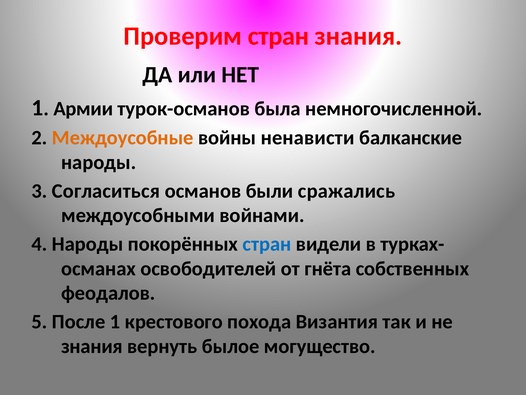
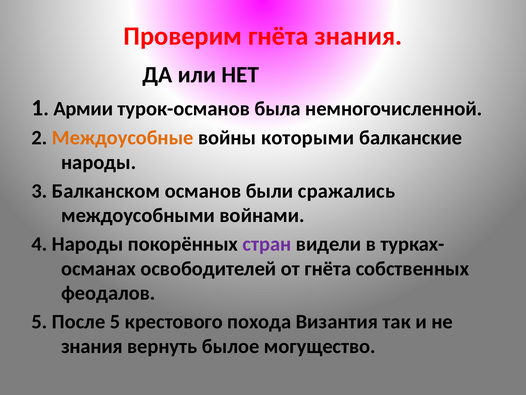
Проверим стран: стран -> гнёта
ненависти: ненависти -> которыми
Согласиться: Согласиться -> Балканском
стран at (267, 244) colour: blue -> purple
После 1: 1 -> 5
